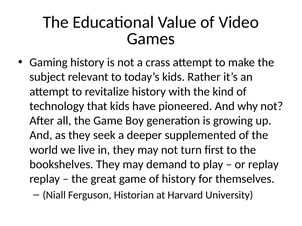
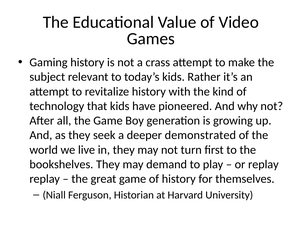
supplemented: supplemented -> demonstrated
